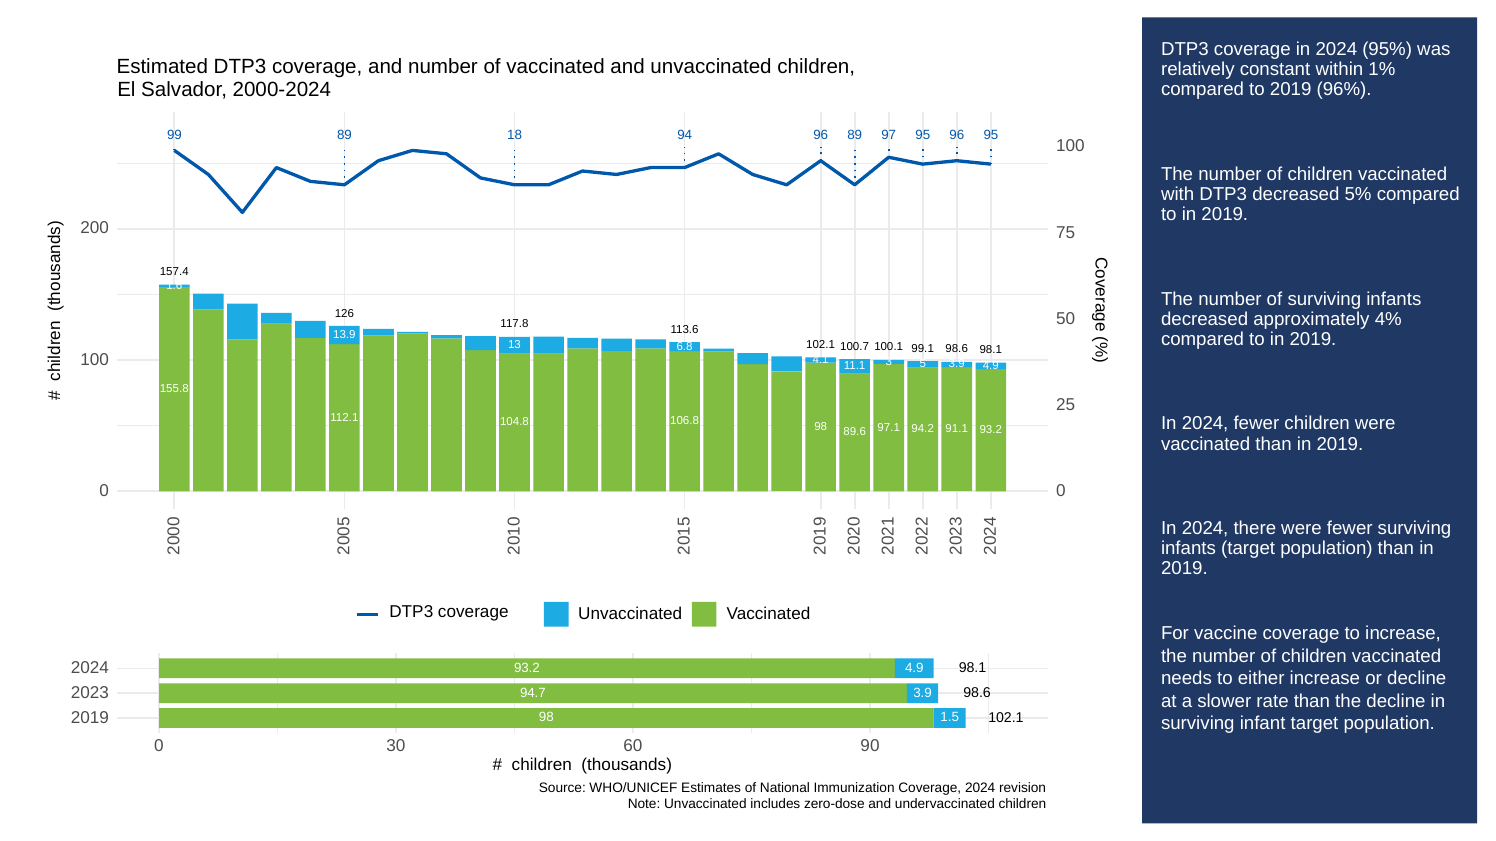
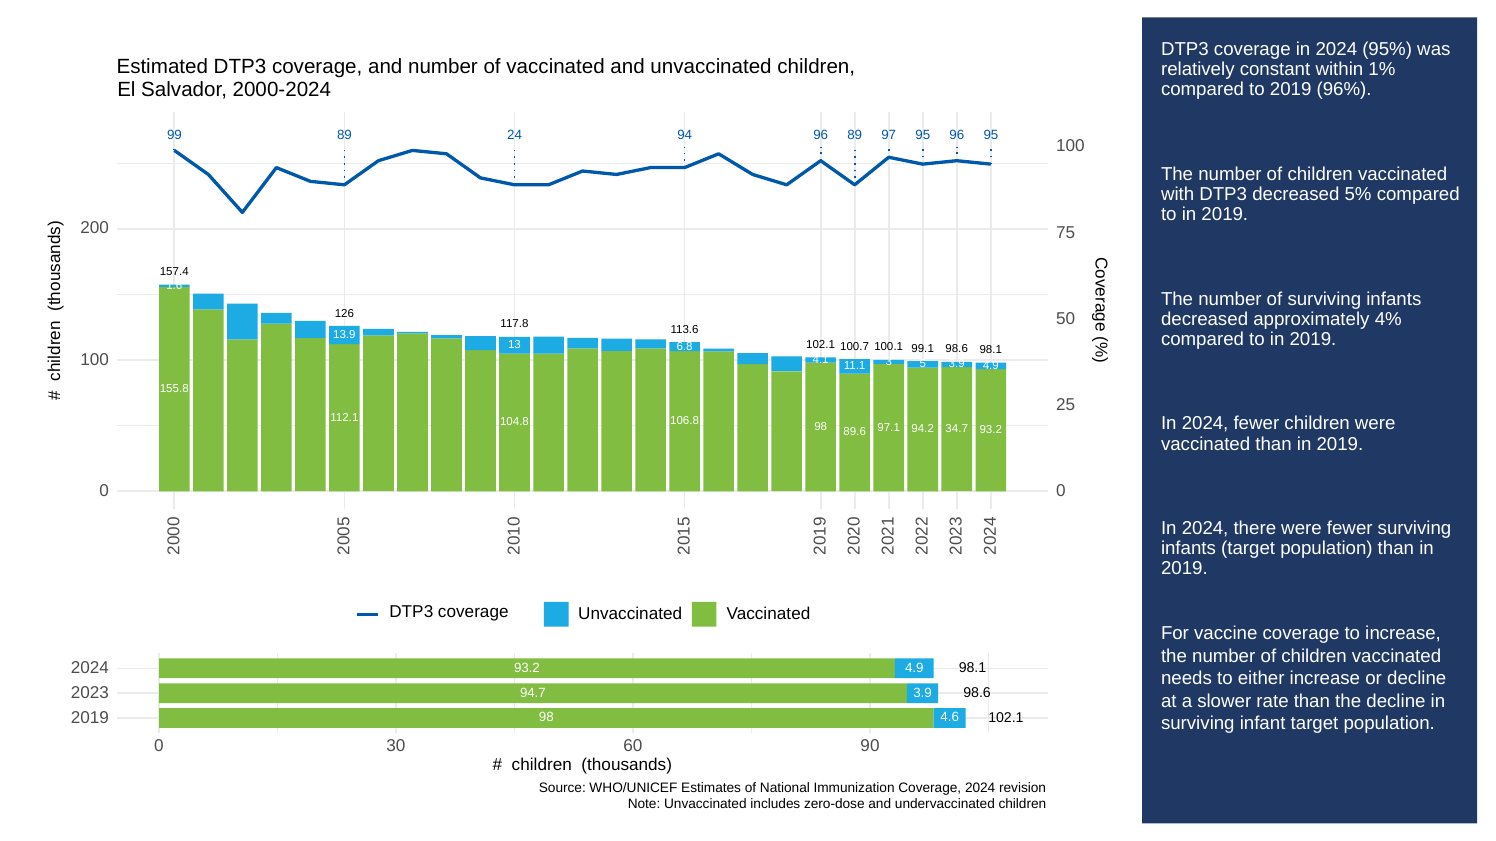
18: 18 -> 24
91.1: 91.1 -> 34.7
1.5: 1.5 -> 4.6
